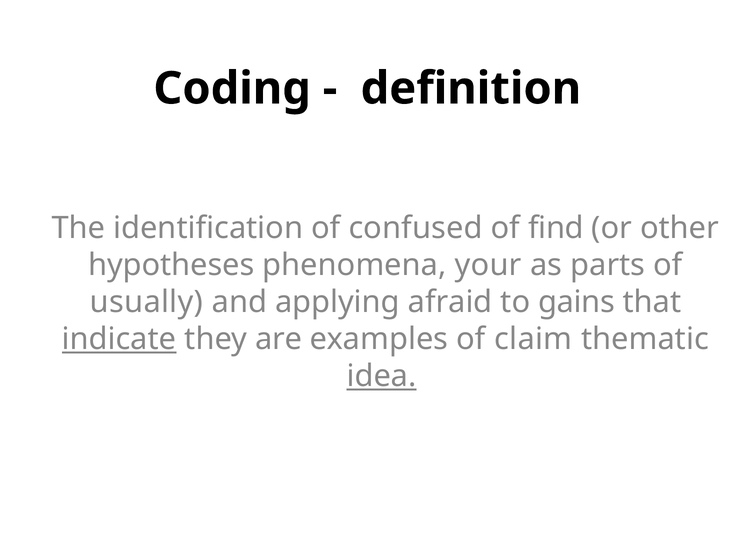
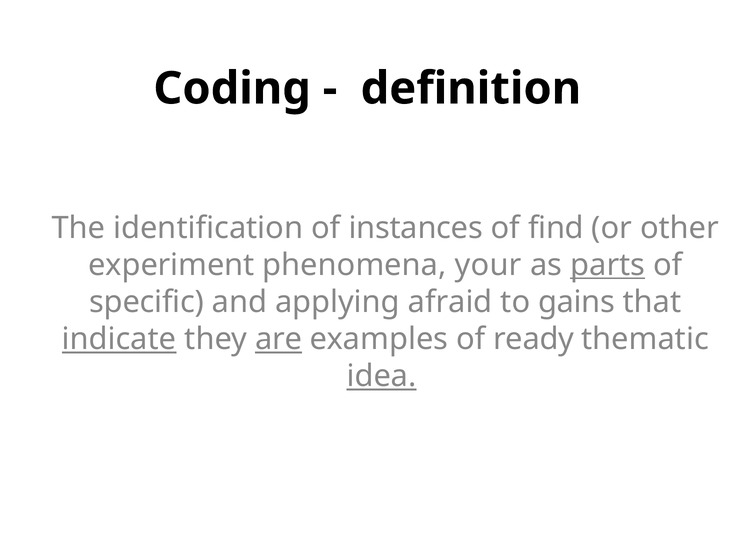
confused: confused -> instances
hypotheses: hypotheses -> experiment
parts underline: none -> present
usually: usually -> specific
are underline: none -> present
claim: claim -> ready
